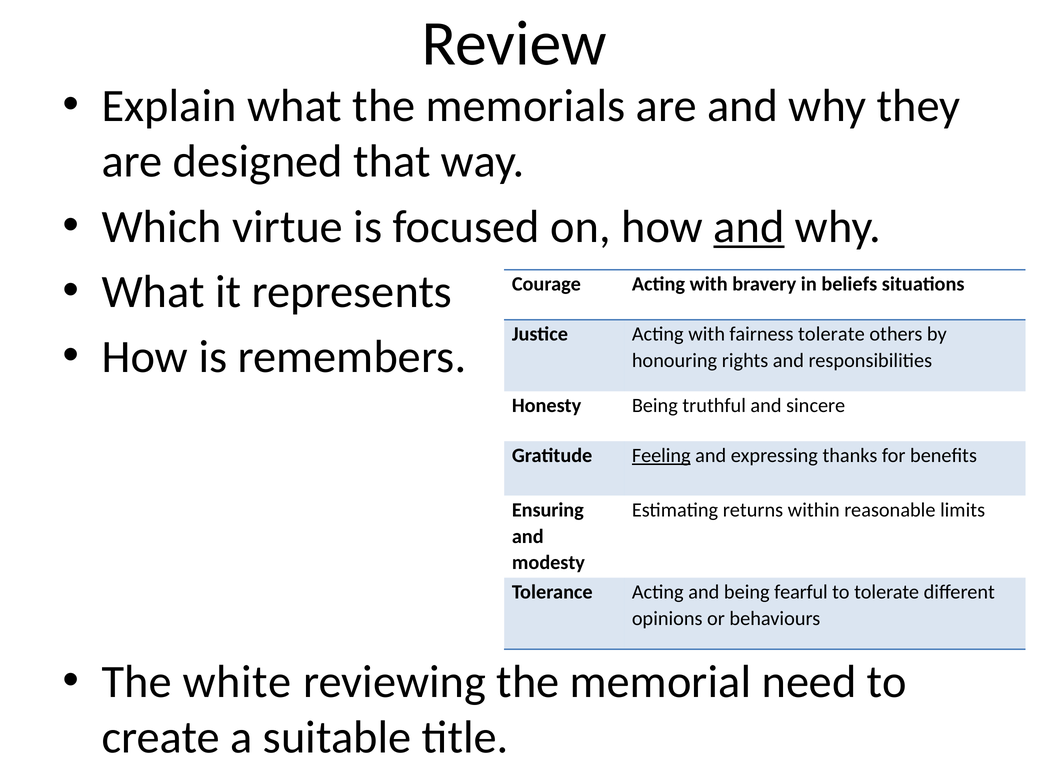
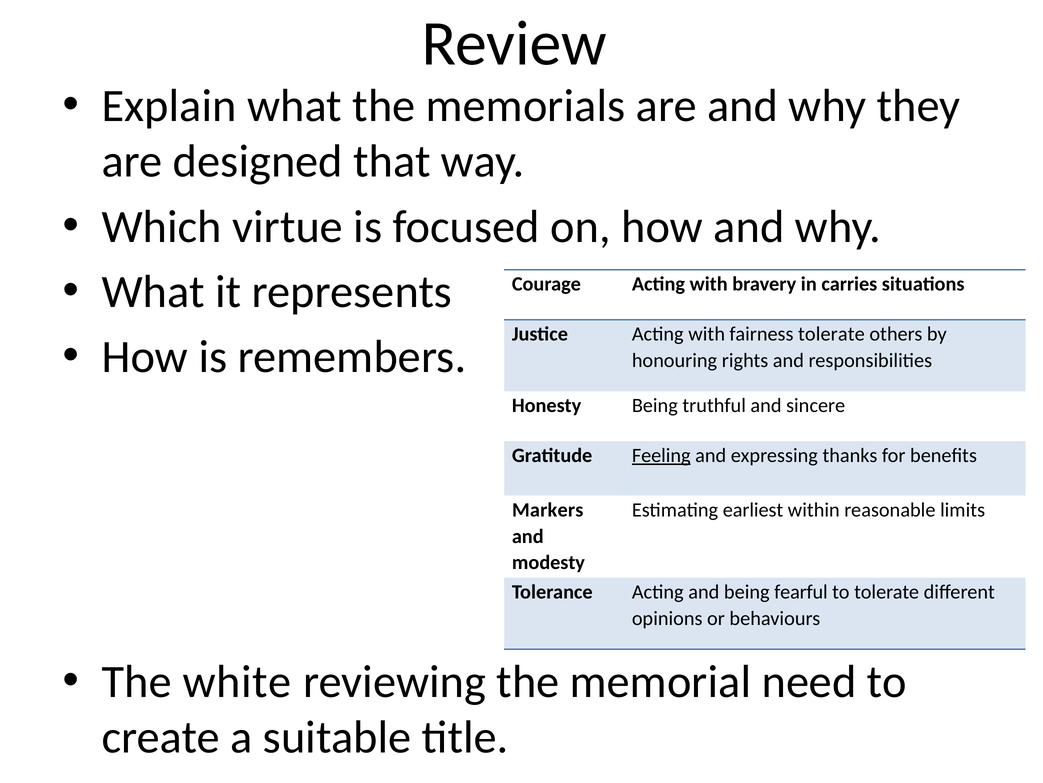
and at (749, 226) underline: present -> none
beliefs: beliefs -> carries
Ensuring: Ensuring -> Markers
returns: returns -> earliest
